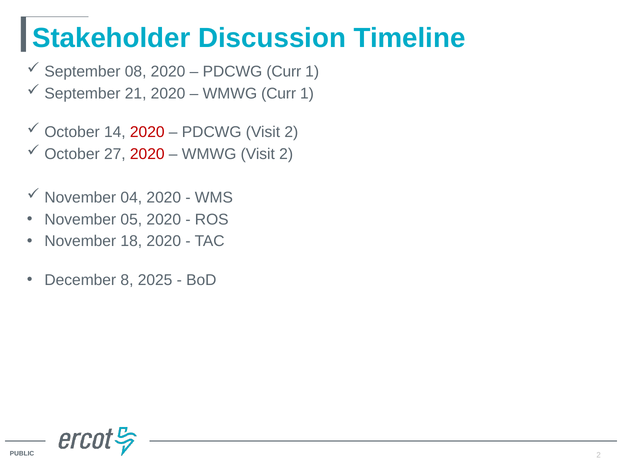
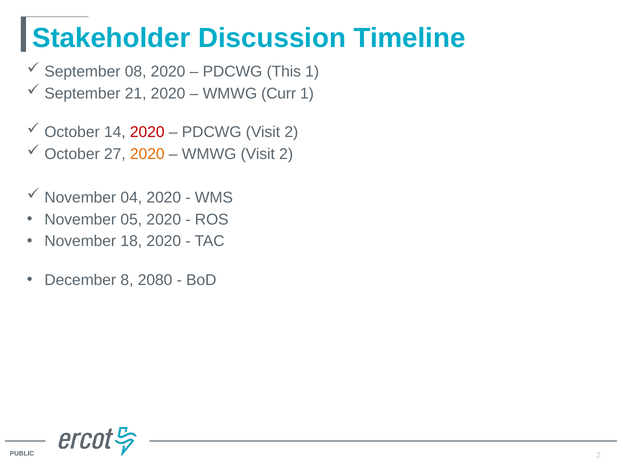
PDCWG Curr: Curr -> This
2020 at (147, 154) colour: red -> orange
2025: 2025 -> 2080
